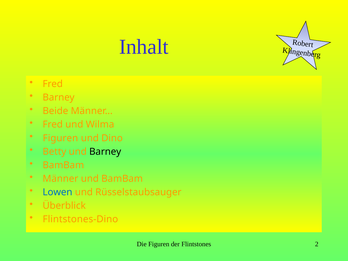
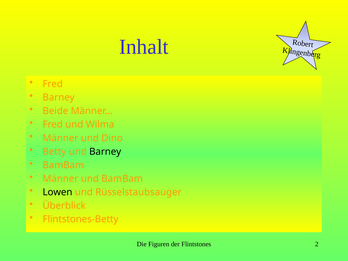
Figuren at (60, 138): Figuren -> Männer
Lowen colour: blue -> black
Flintstones-Dino: Flintstones-Dino -> Flintstones-Betty
